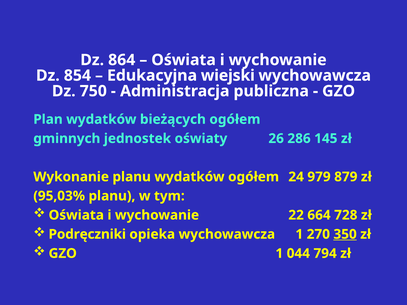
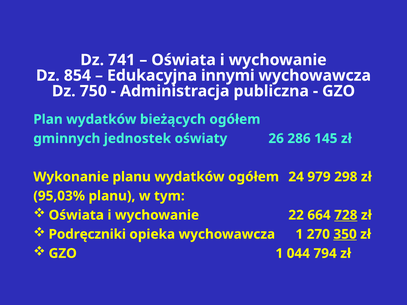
864: 864 -> 741
wiejski: wiejski -> innymi
879: 879 -> 298
728 underline: none -> present
